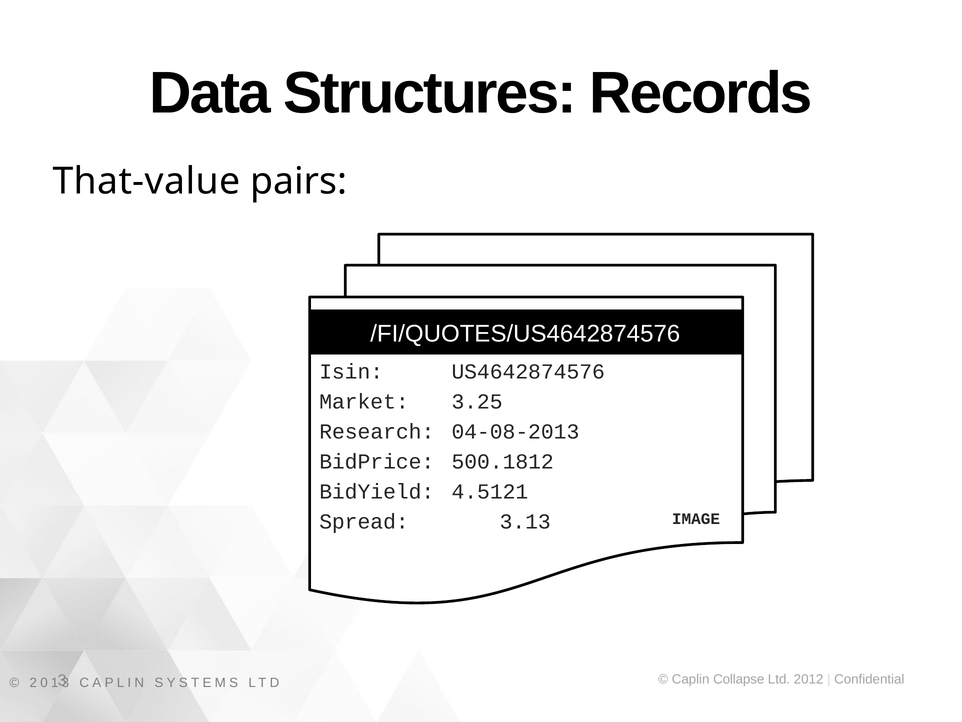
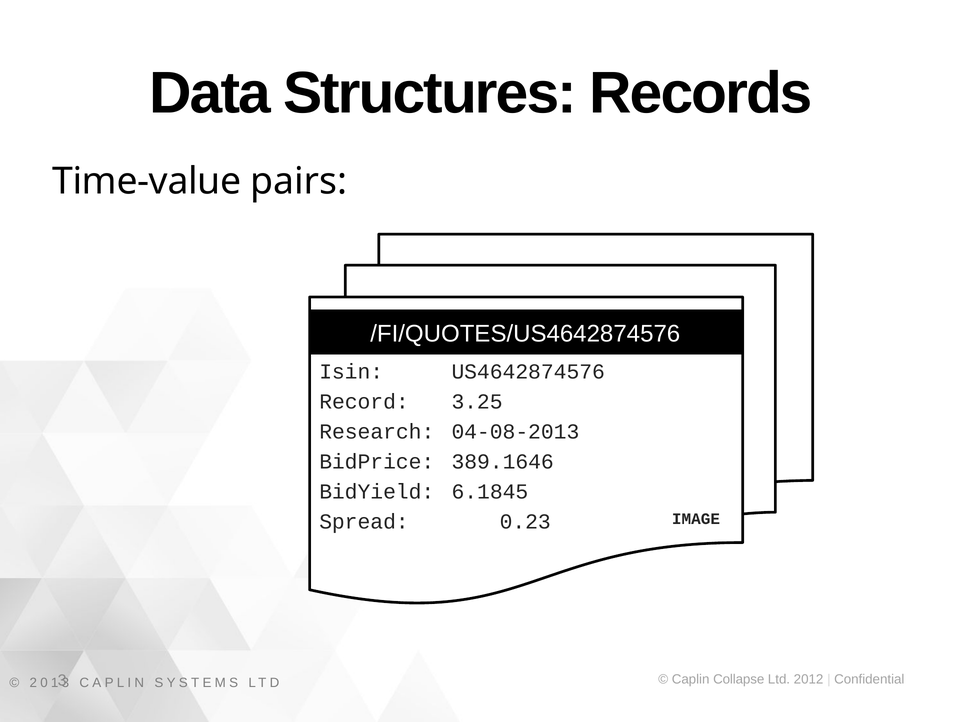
That-value: That-value -> Time-value
Market: Market -> Record
500.1812: 500.1812 -> 389.1646
4.5121: 4.5121 -> 6.1845
3.13: 3.13 -> 0.23
